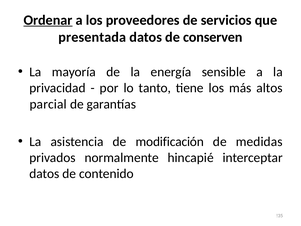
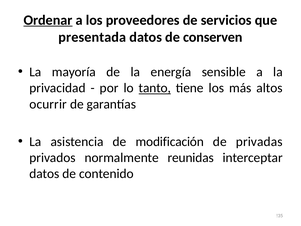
tanto underline: none -> present
parcial: parcial -> ocurrir
medidas: medidas -> privadas
hincapié: hincapié -> reunidas
